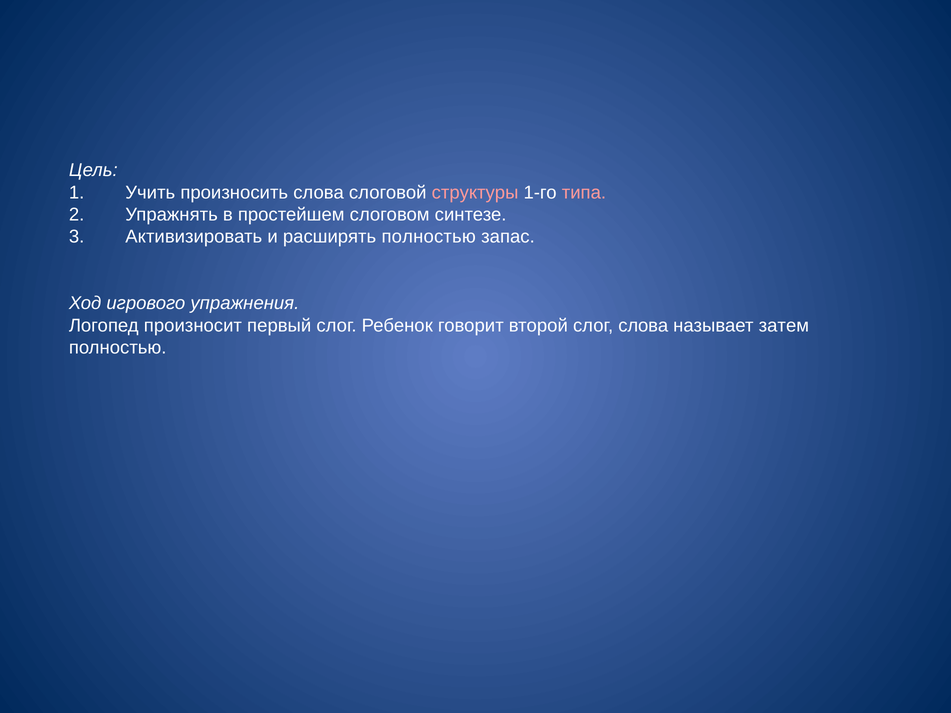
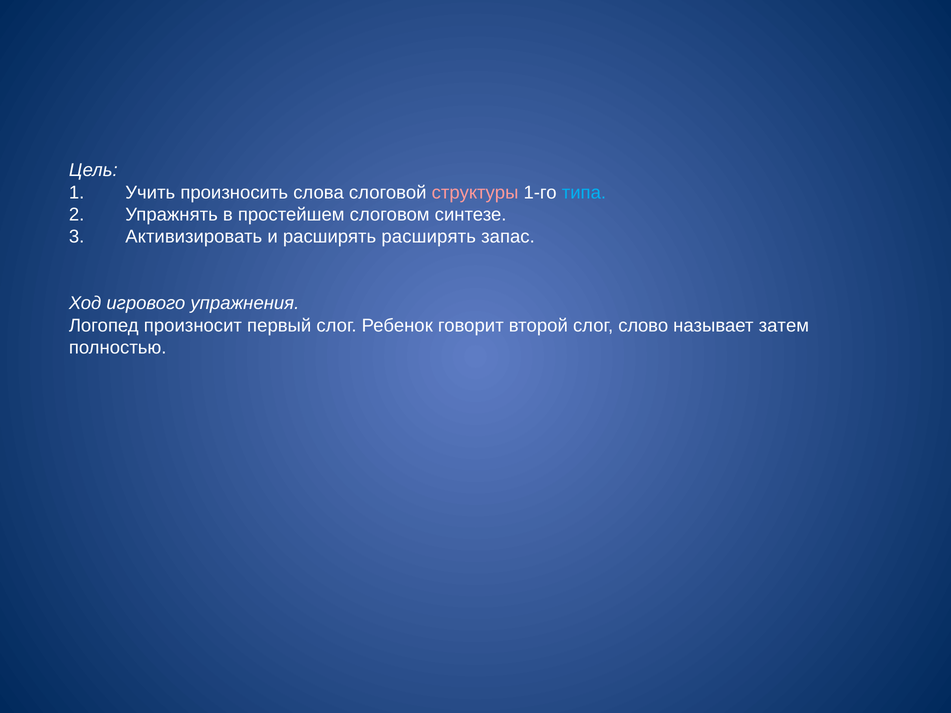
типа colour: pink -> light blue
расширять полностью: полностью -> расширять
слог слова: слова -> слово
